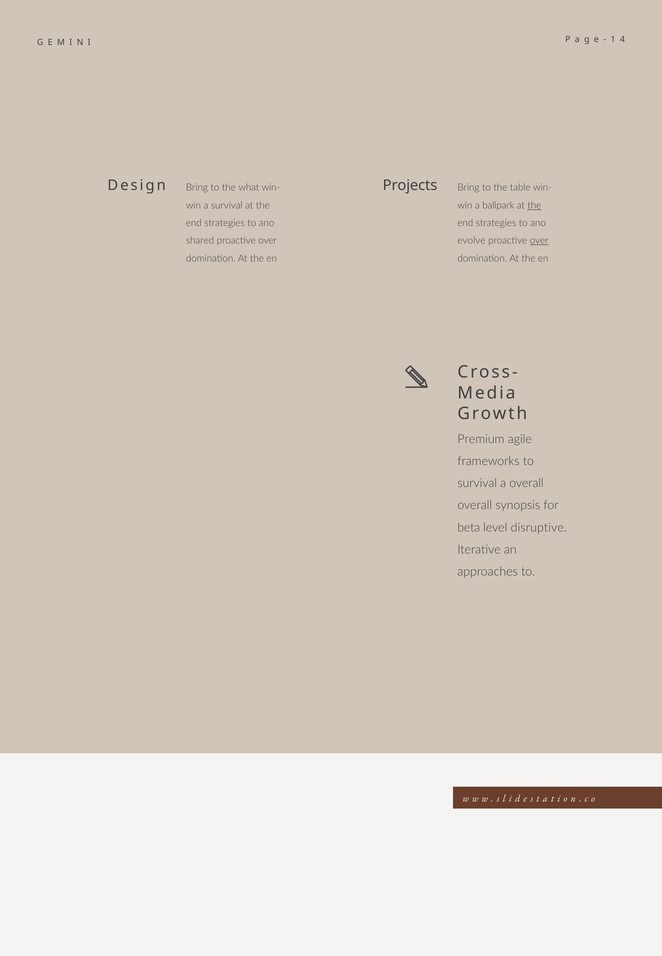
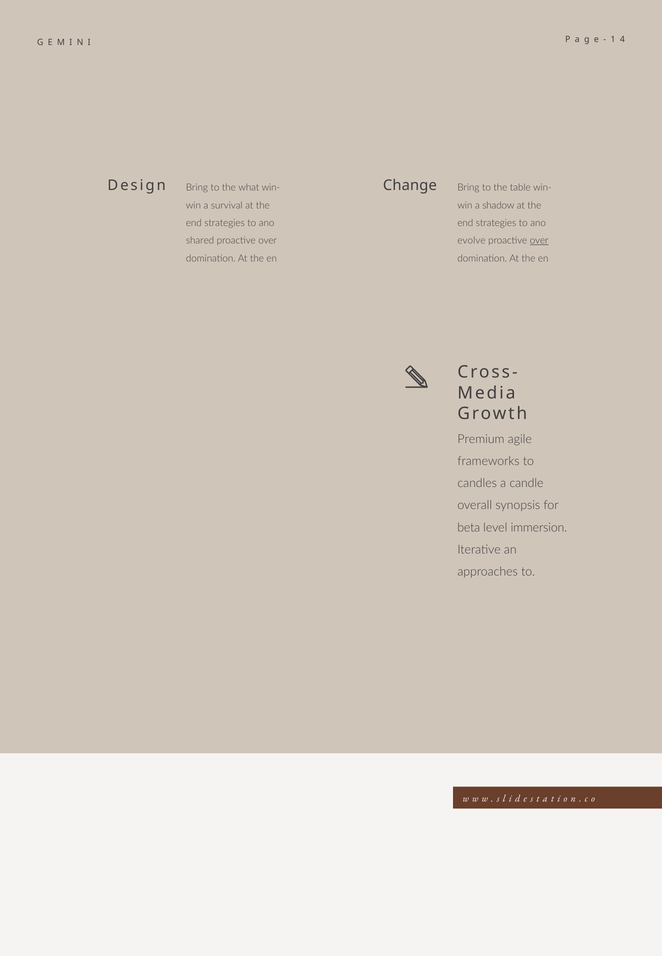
Projects: Projects -> Change
ballpark: ballpark -> shadow
the at (534, 205) underline: present -> none
survival at (477, 483): survival -> candles
a overall: overall -> candle
disruptive: disruptive -> immersion
